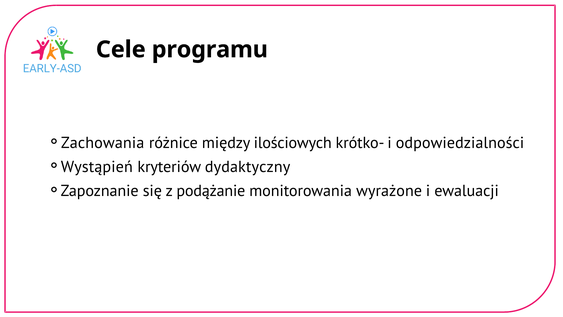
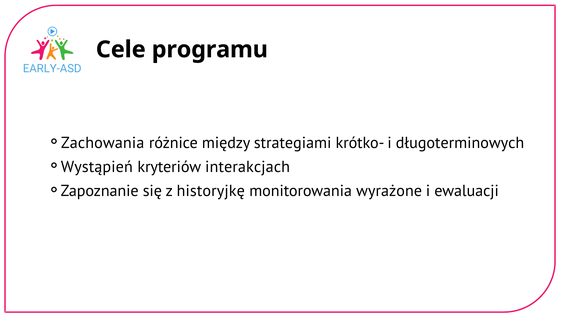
ilościowych: ilościowych -> strategiami
odpowiedzialności: odpowiedzialności -> długoterminowych
dydaktyczny: dydaktyczny -> interakcjach
podążanie: podążanie -> historyjkę
